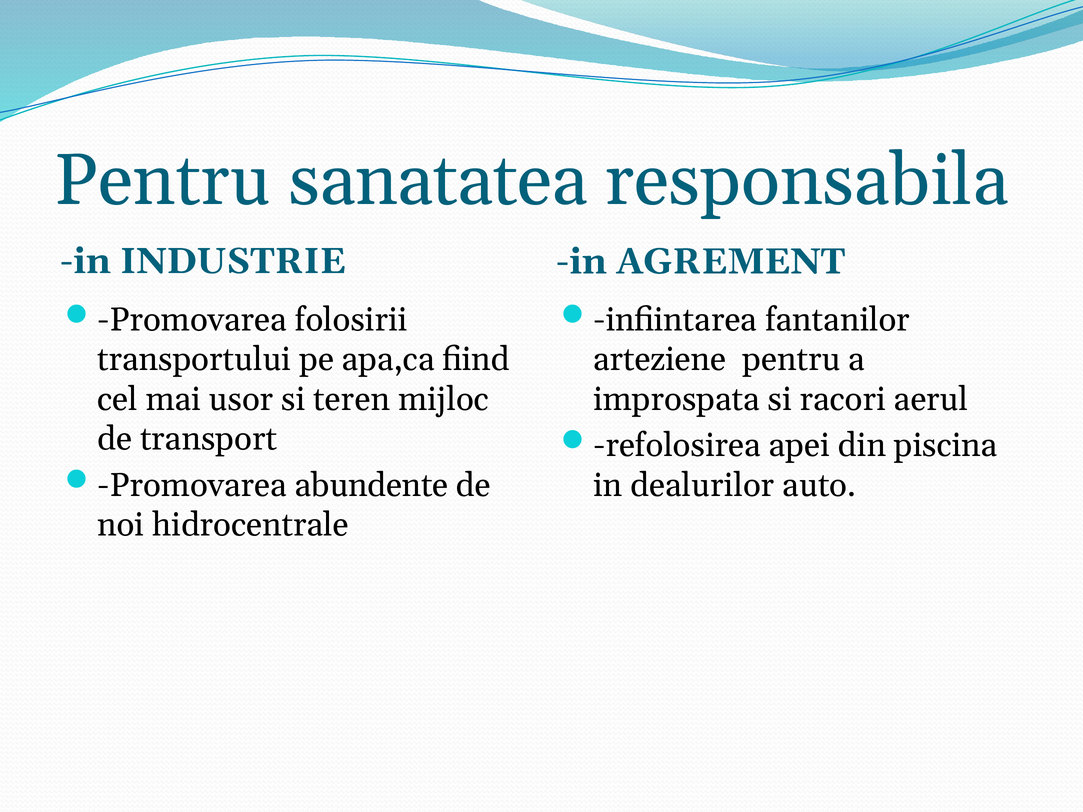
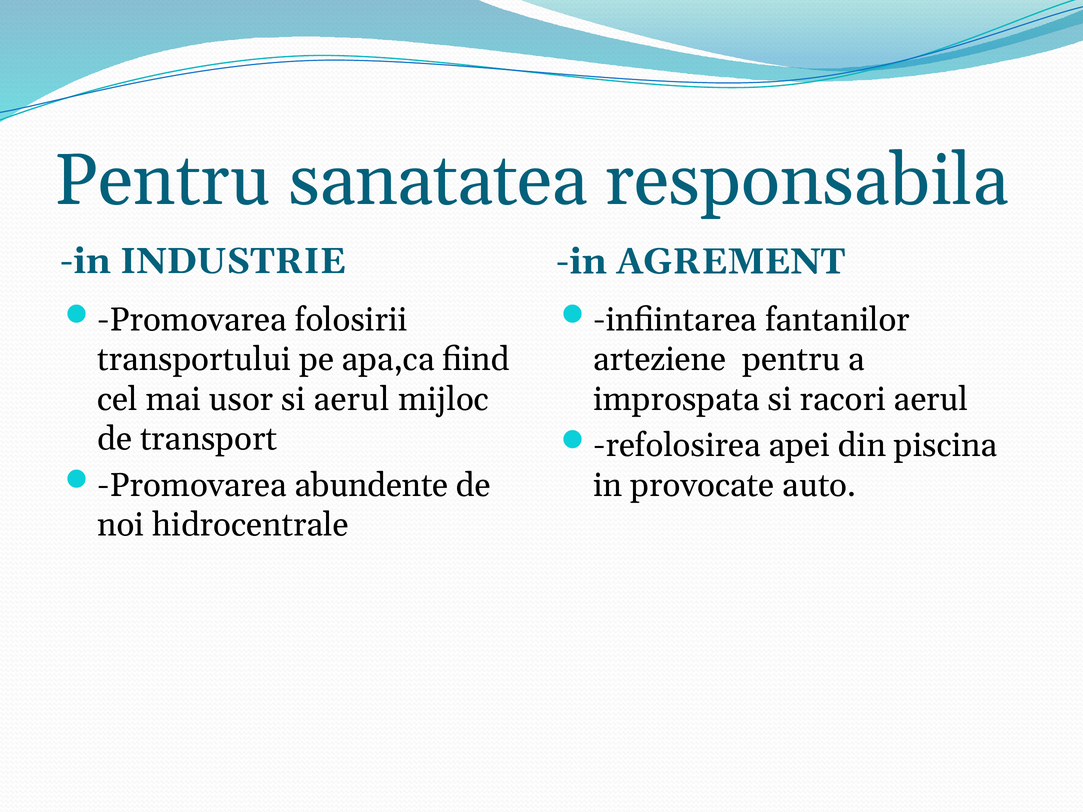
si teren: teren -> aerul
dealurilor: dealurilor -> provocate
